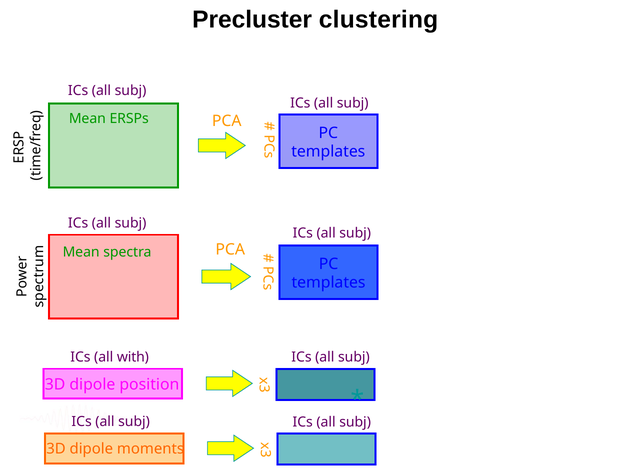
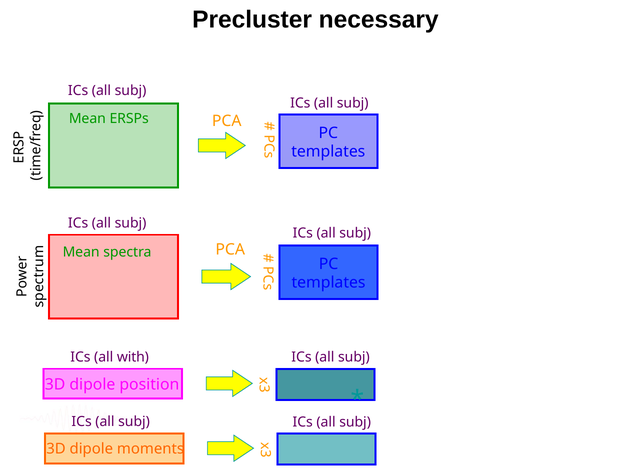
clustering: clustering -> necessary
